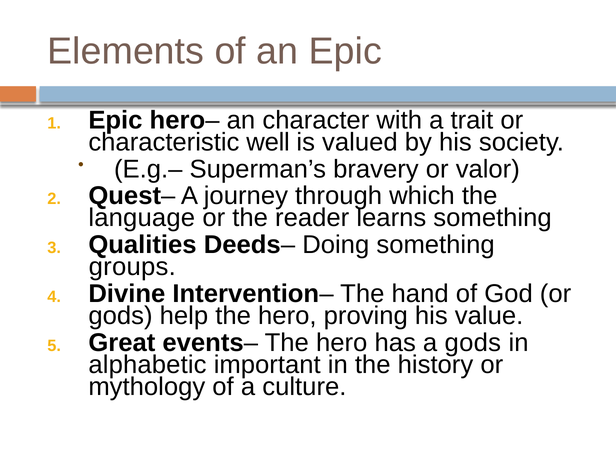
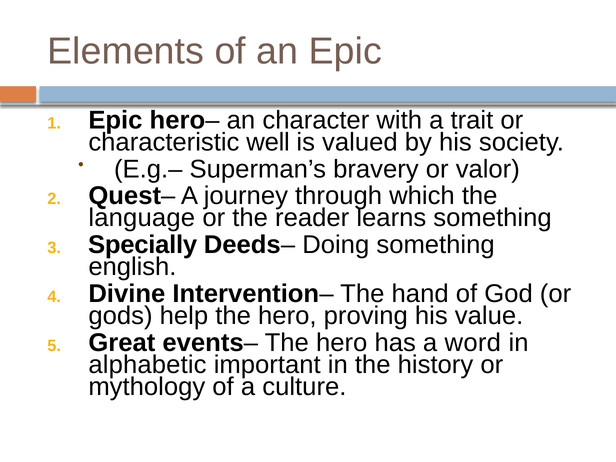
Qualities: Qualities -> Specially
groups: groups -> english
a gods: gods -> word
